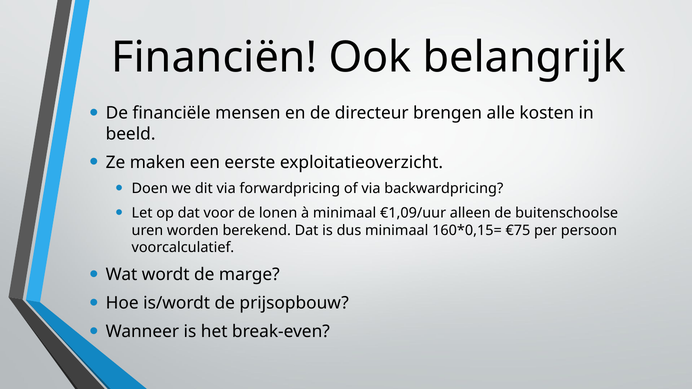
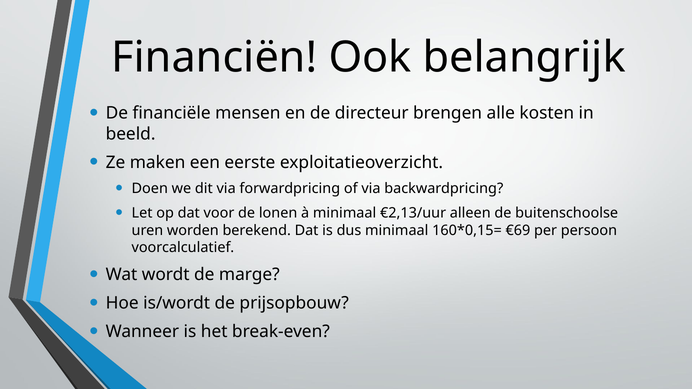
€1,09/uur: €1,09/uur -> €2,13/uur
€75: €75 -> €69
